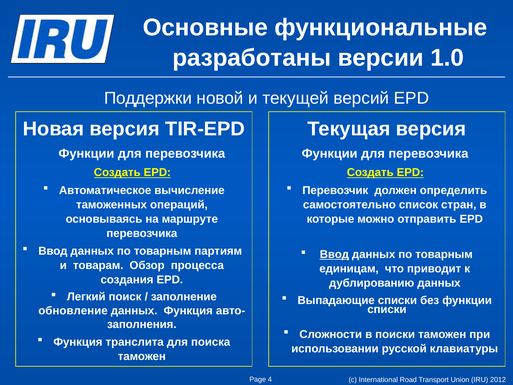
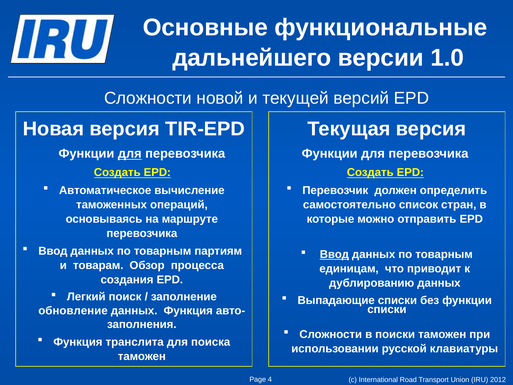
разработаны: разработаны -> дальнейшего
Поддержки at (148, 98): Поддержки -> Сложности
для at (130, 154) underline: none -> present
